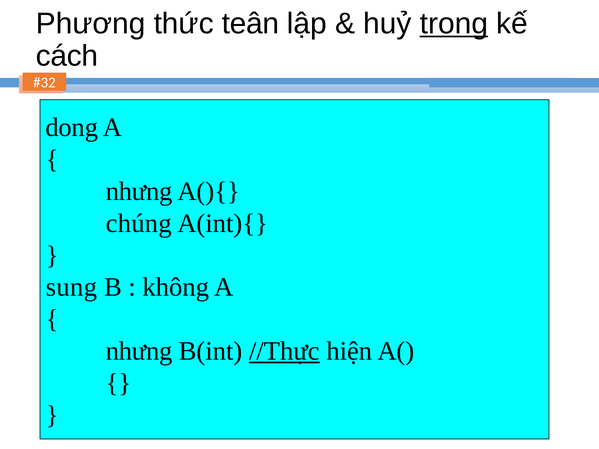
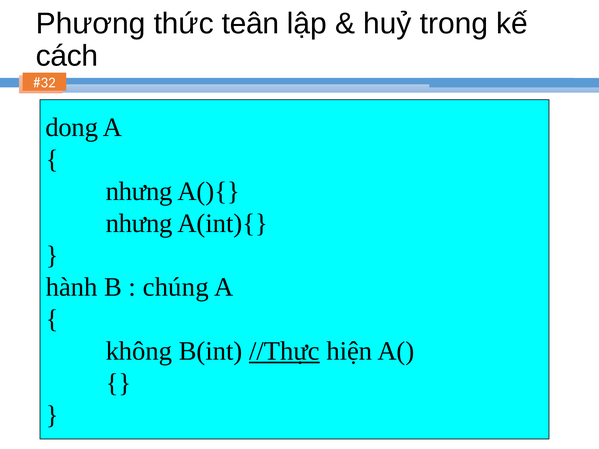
trong underline: present -> none
chúng at (139, 223): chúng -> nhưng
sung: sung -> hành
không: không -> chúng
nhưng at (139, 351): nhưng -> không
